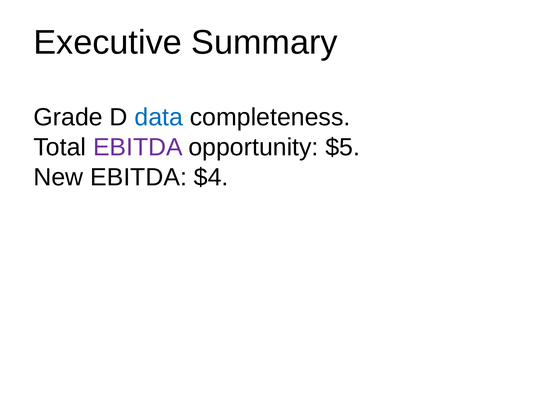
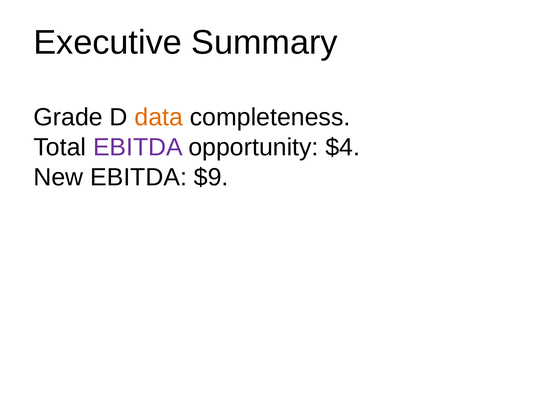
data colour: blue -> orange
$5: $5 -> $4
$4: $4 -> $9
